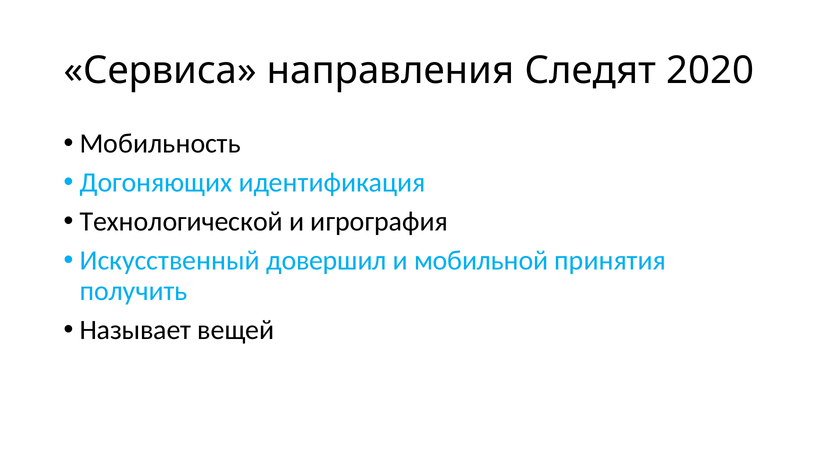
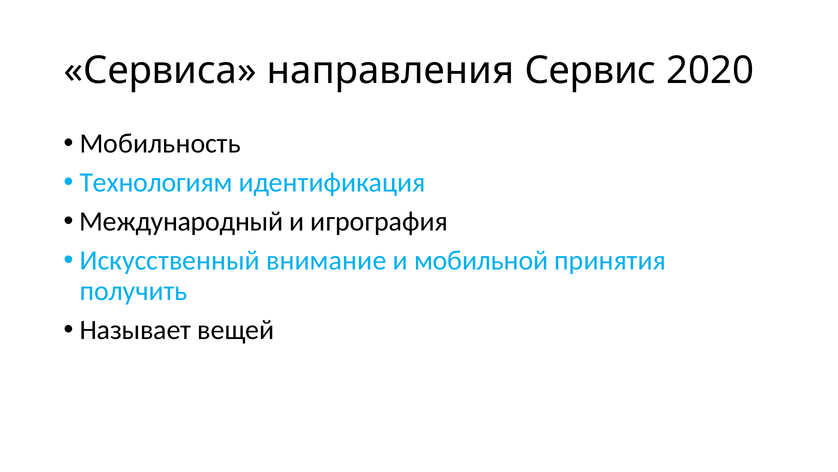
Следят: Следят -> Сервис
Догоняющих: Догоняющих -> Технологиям
Технологической: Технологической -> Международный
довершил: довершил -> внимание
